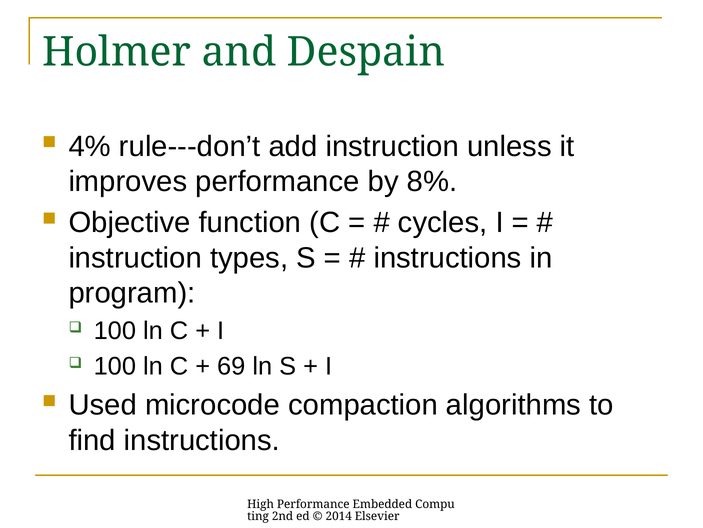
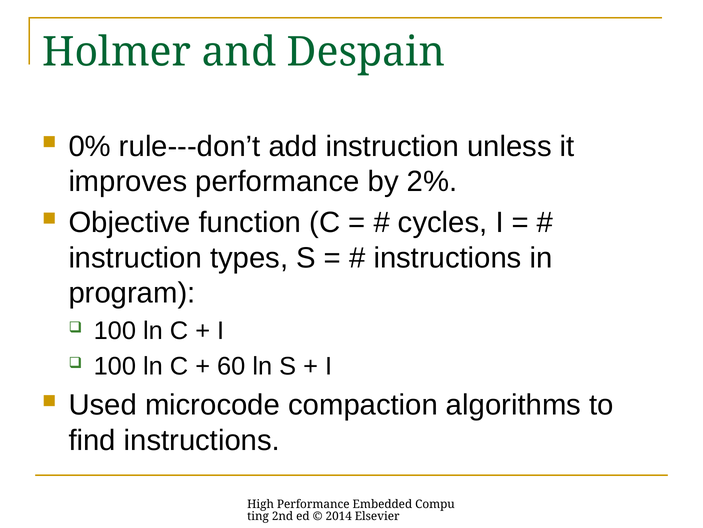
4%: 4% -> 0%
8%: 8% -> 2%
69: 69 -> 60
